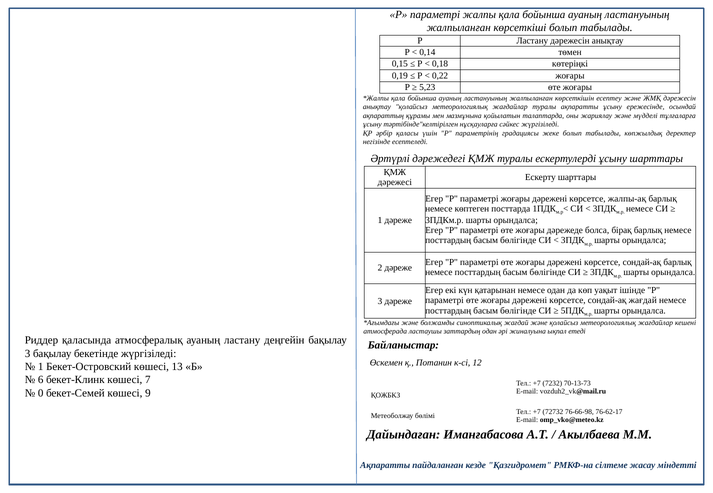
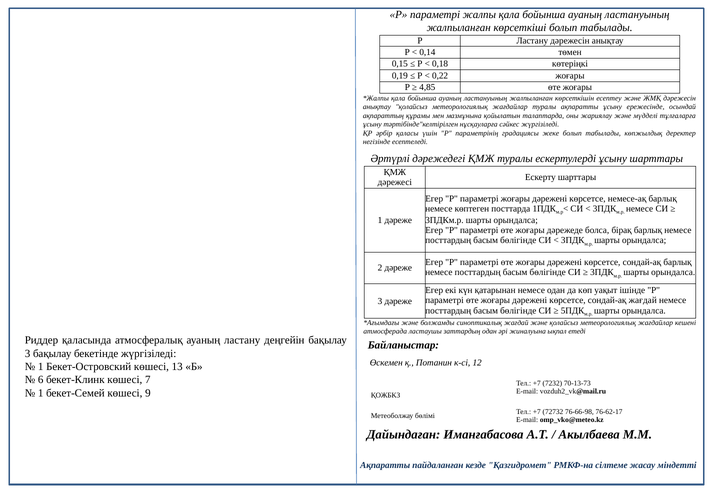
5,23: 5,23 -> 4,85
жалпы-ақ: жалпы-ақ -> немесе-ақ
0 at (41, 393): 0 -> 1
